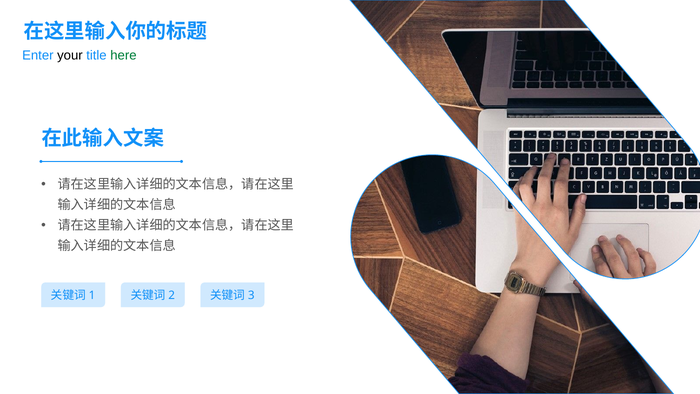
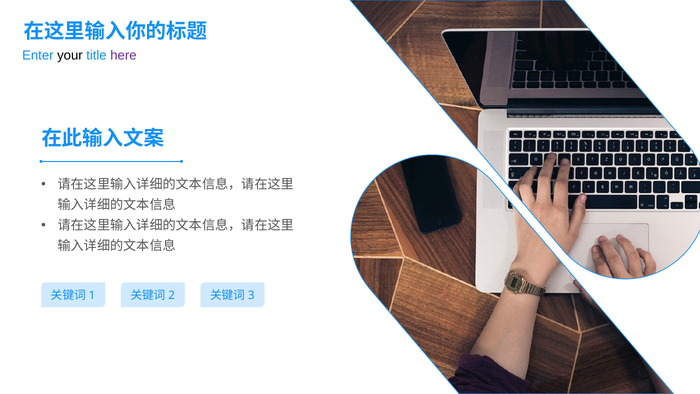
here colour: green -> purple
